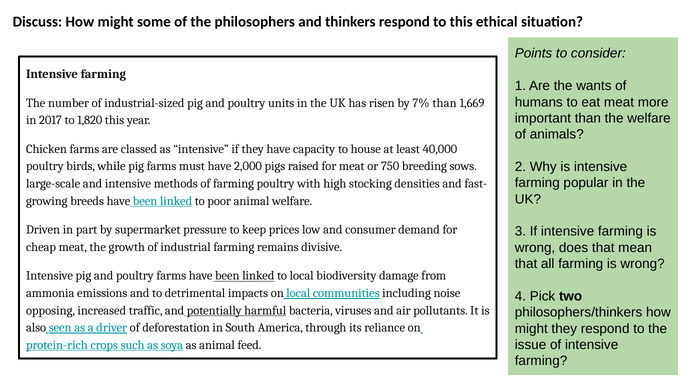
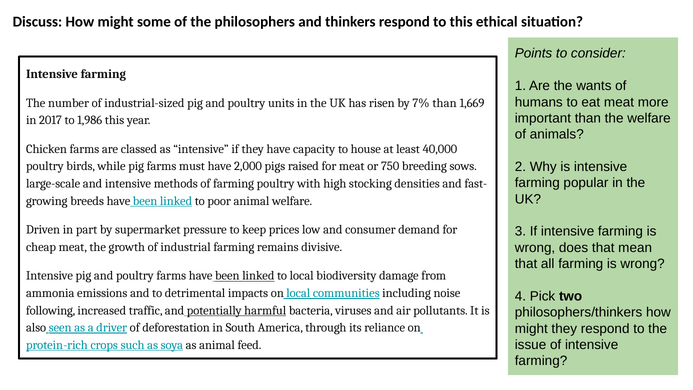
1,820: 1,820 -> 1,986
opposing: opposing -> following
